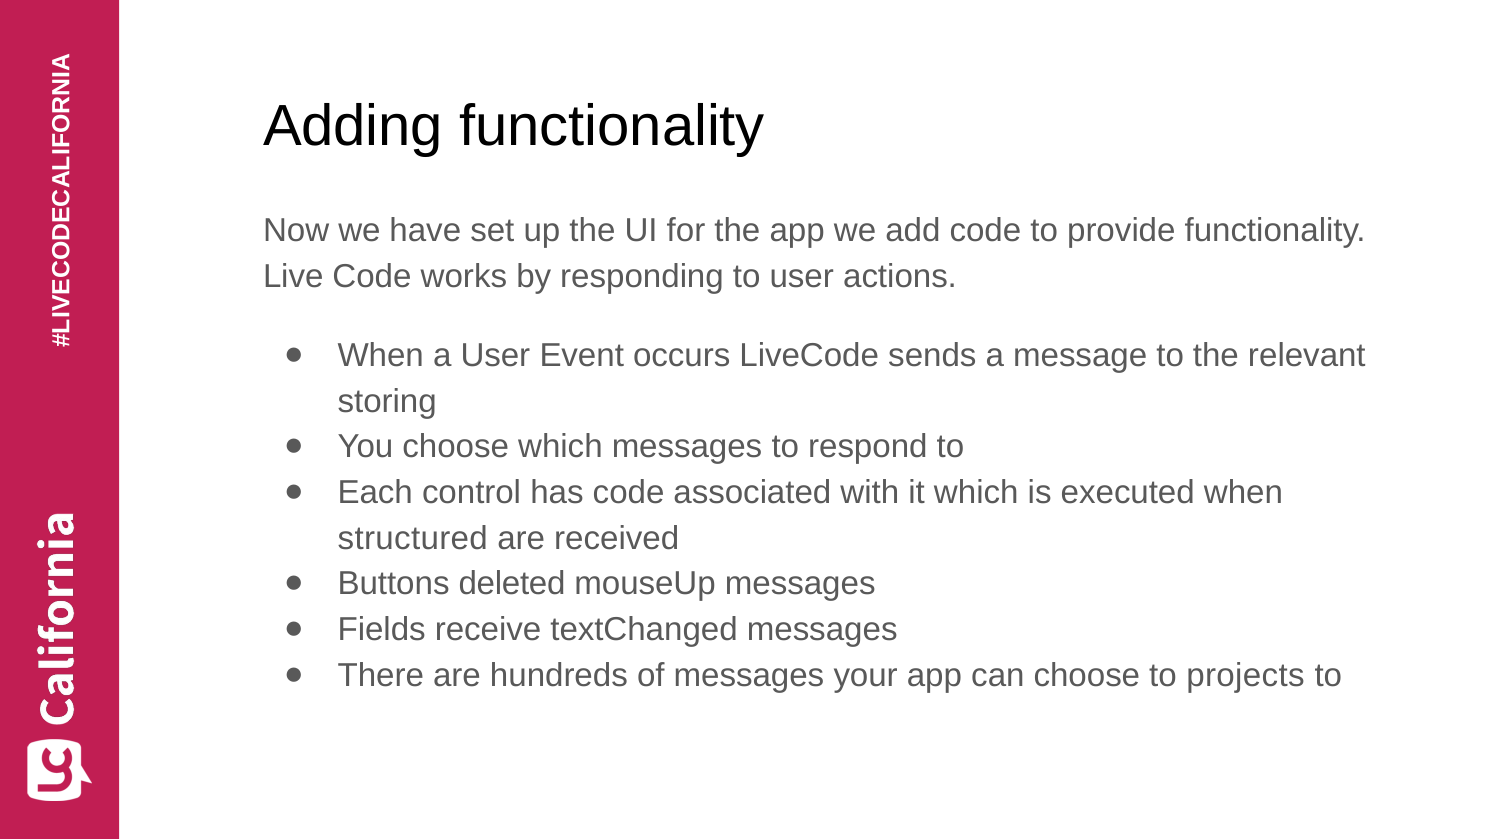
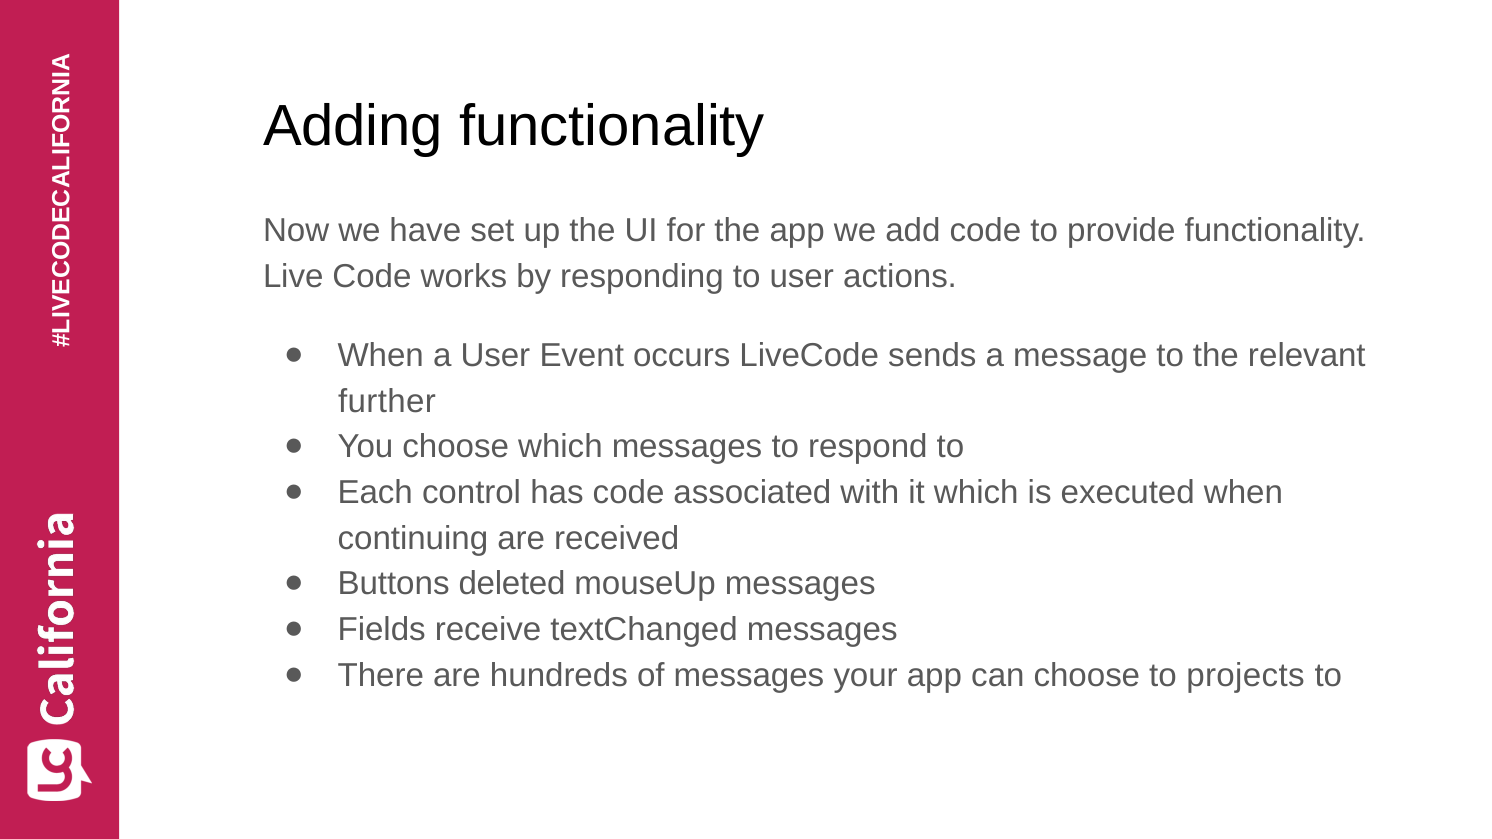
storing: storing -> further
structured: structured -> continuing
